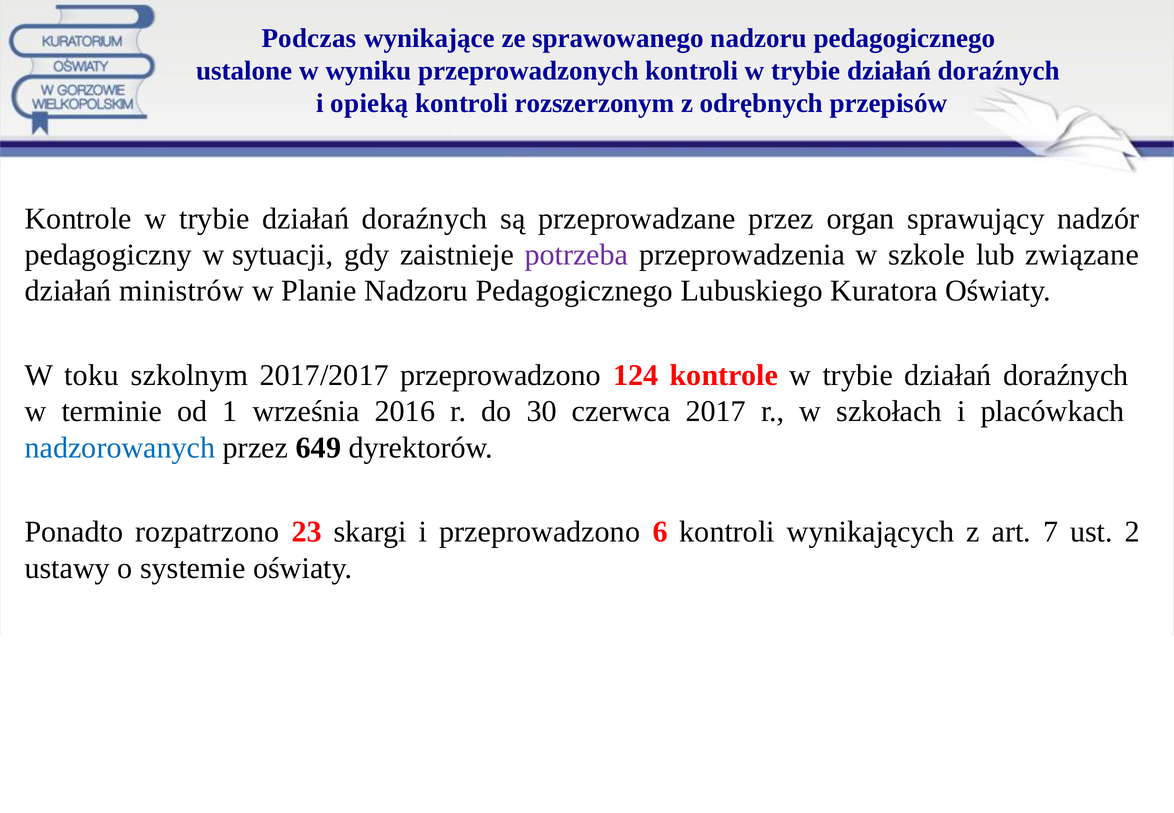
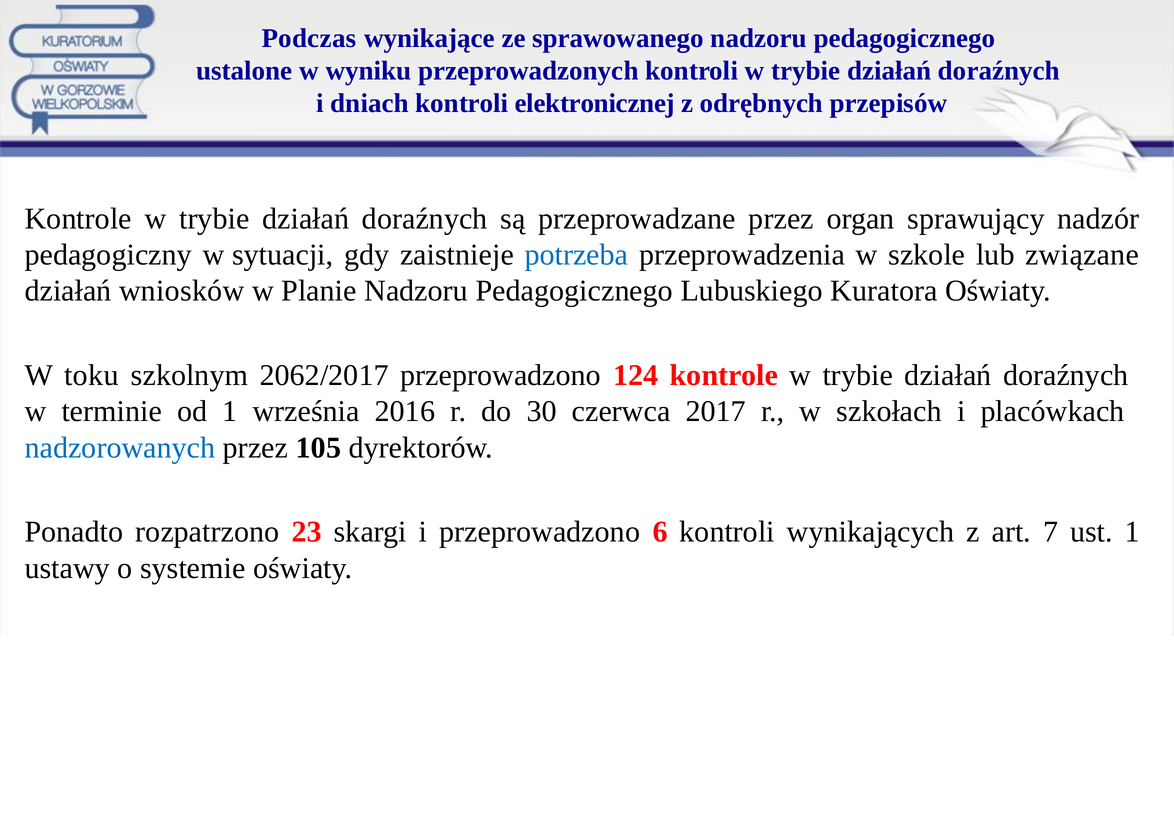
opieką: opieką -> dniach
rozszerzonym: rozszerzonym -> elektronicznej
potrzeba colour: purple -> blue
ministrów: ministrów -> wniosków
2017/2017: 2017/2017 -> 2062/2017
649: 649 -> 105
ust 2: 2 -> 1
